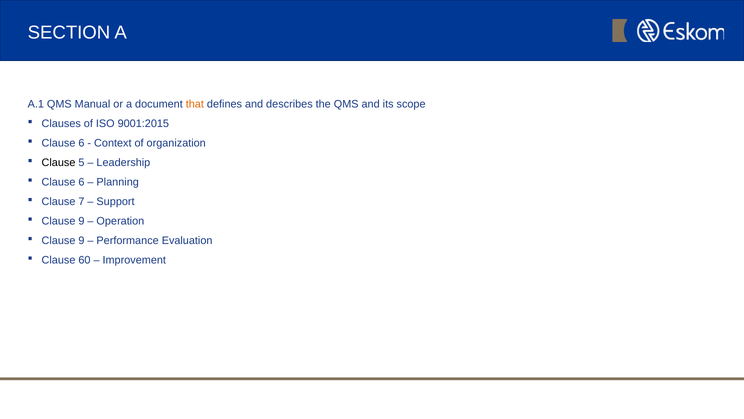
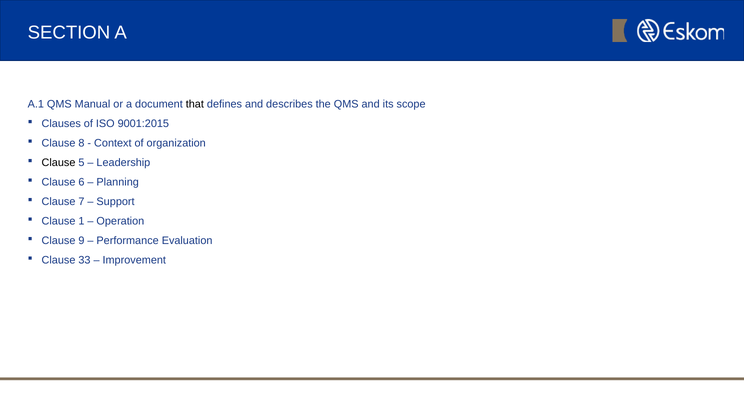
that colour: orange -> black
6 at (81, 143): 6 -> 8
9 at (81, 221): 9 -> 1
60: 60 -> 33
